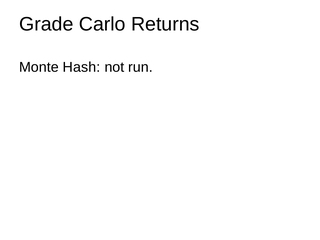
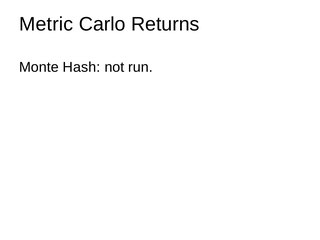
Grade: Grade -> Metric
